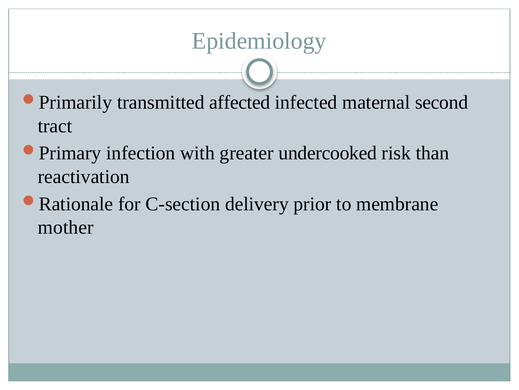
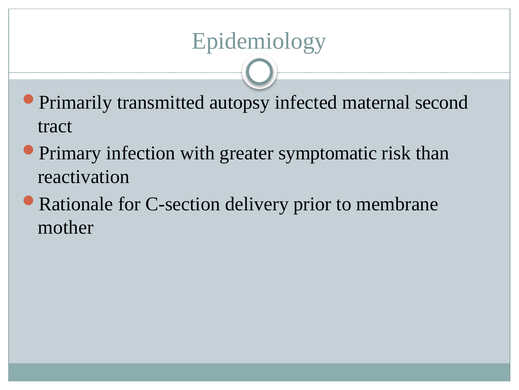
affected: affected -> autopsy
undercooked: undercooked -> symptomatic
